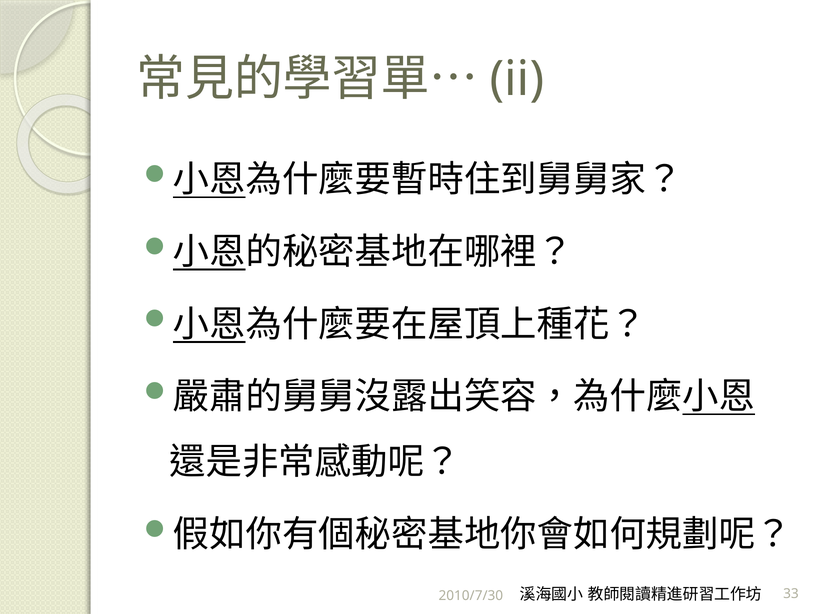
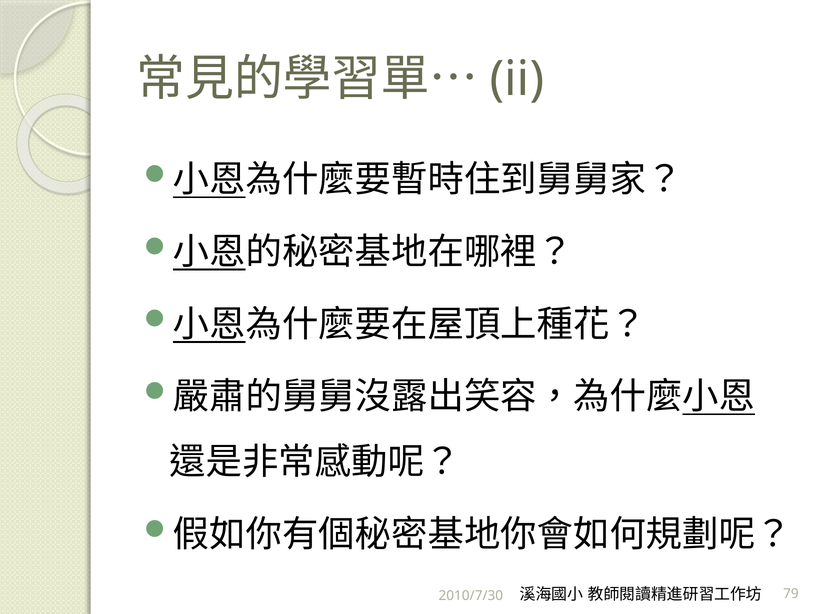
33: 33 -> 79
